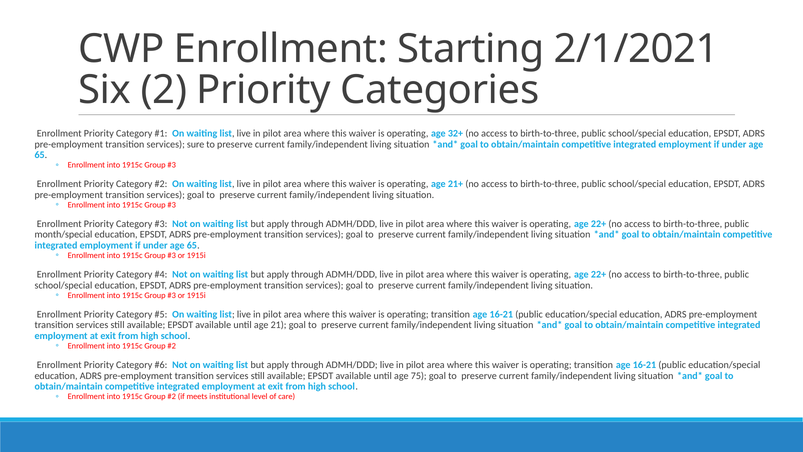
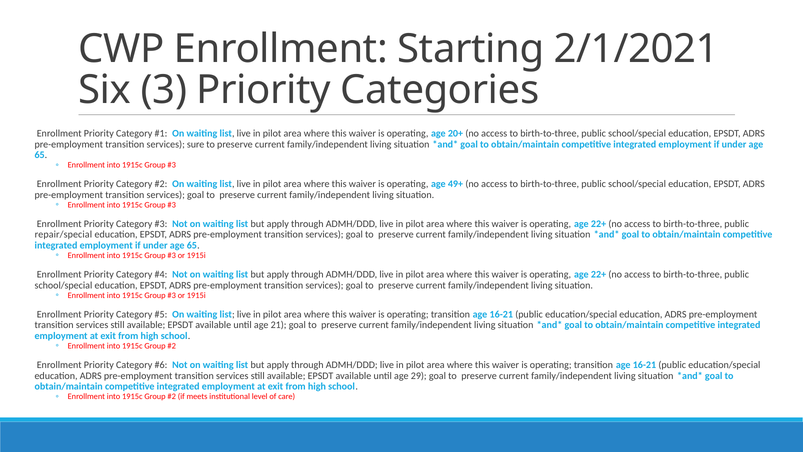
2: 2 -> 3
32+: 32+ -> 20+
21+: 21+ -> 49+
month/special: month/special -> repair/special
75: 75 -> 29
